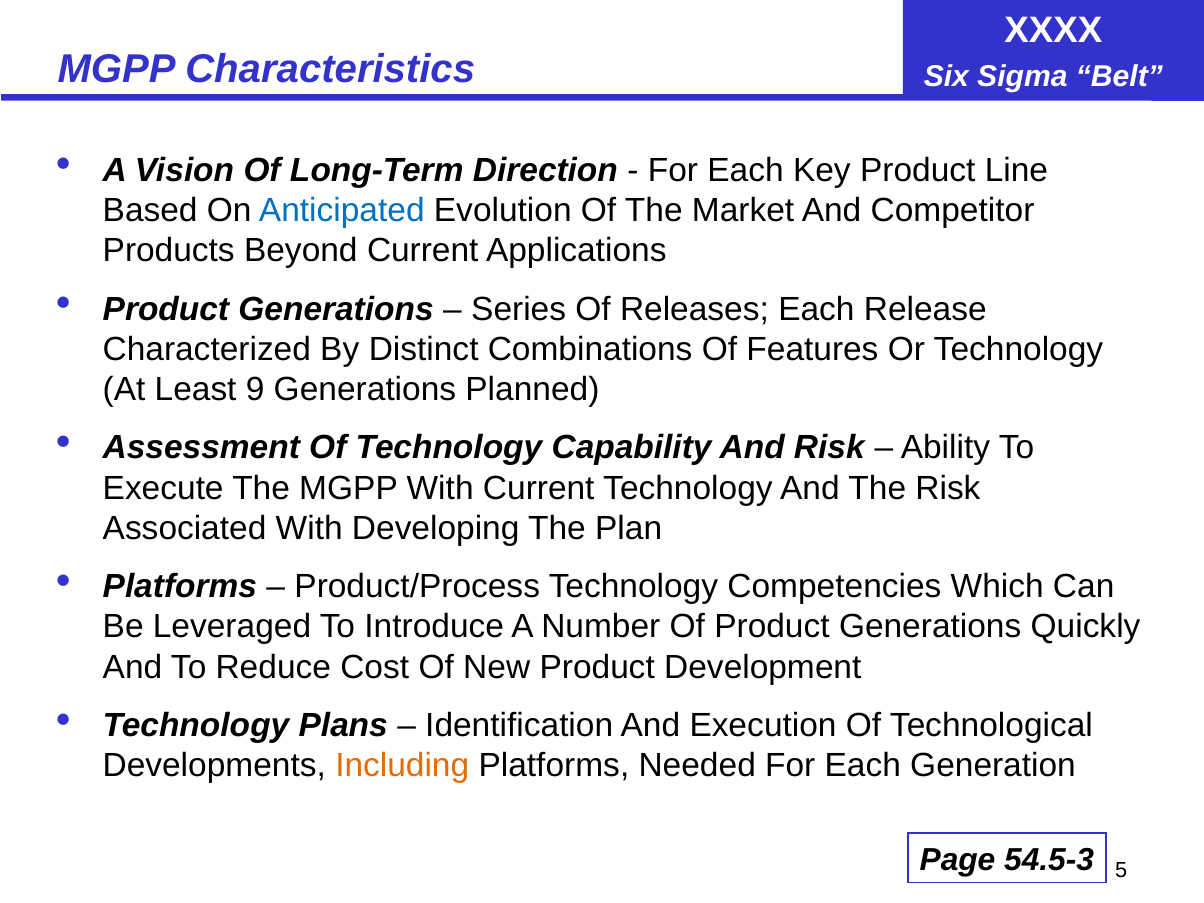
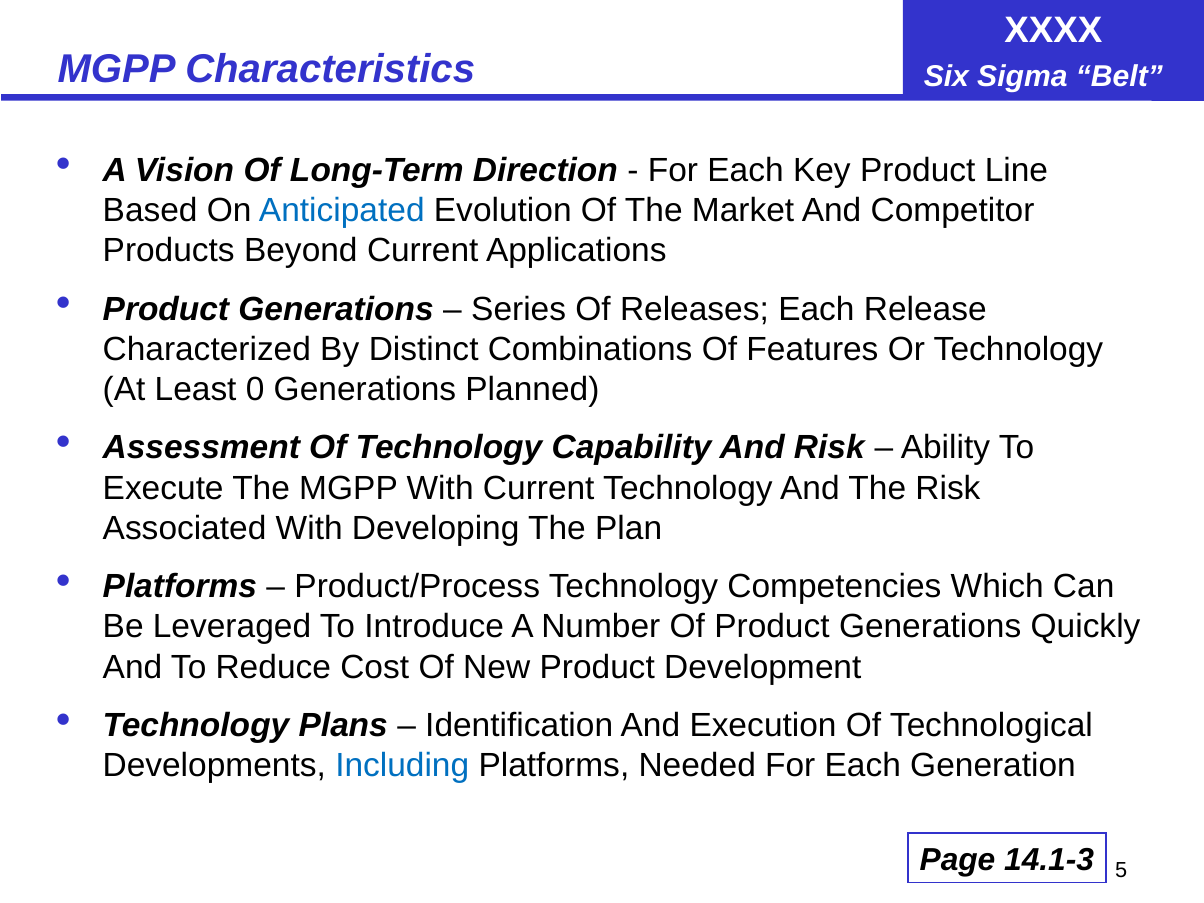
9: 9 -> 0
Including colour: orange -> blue
54.5-3: 54.5-3 -> 14.1-3
